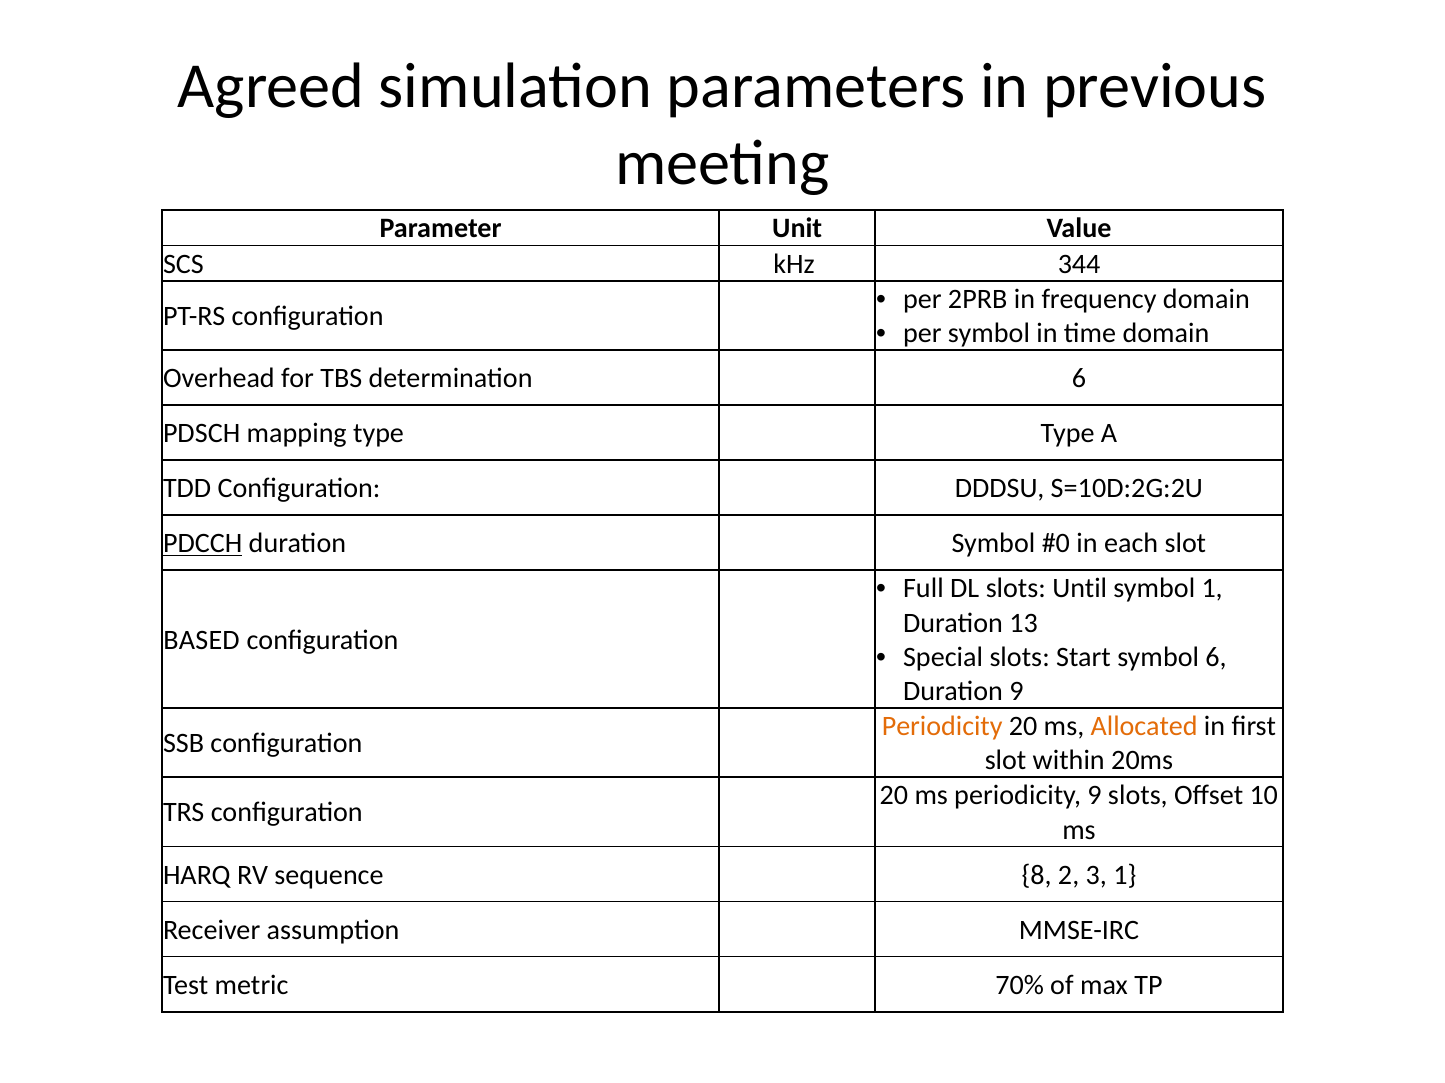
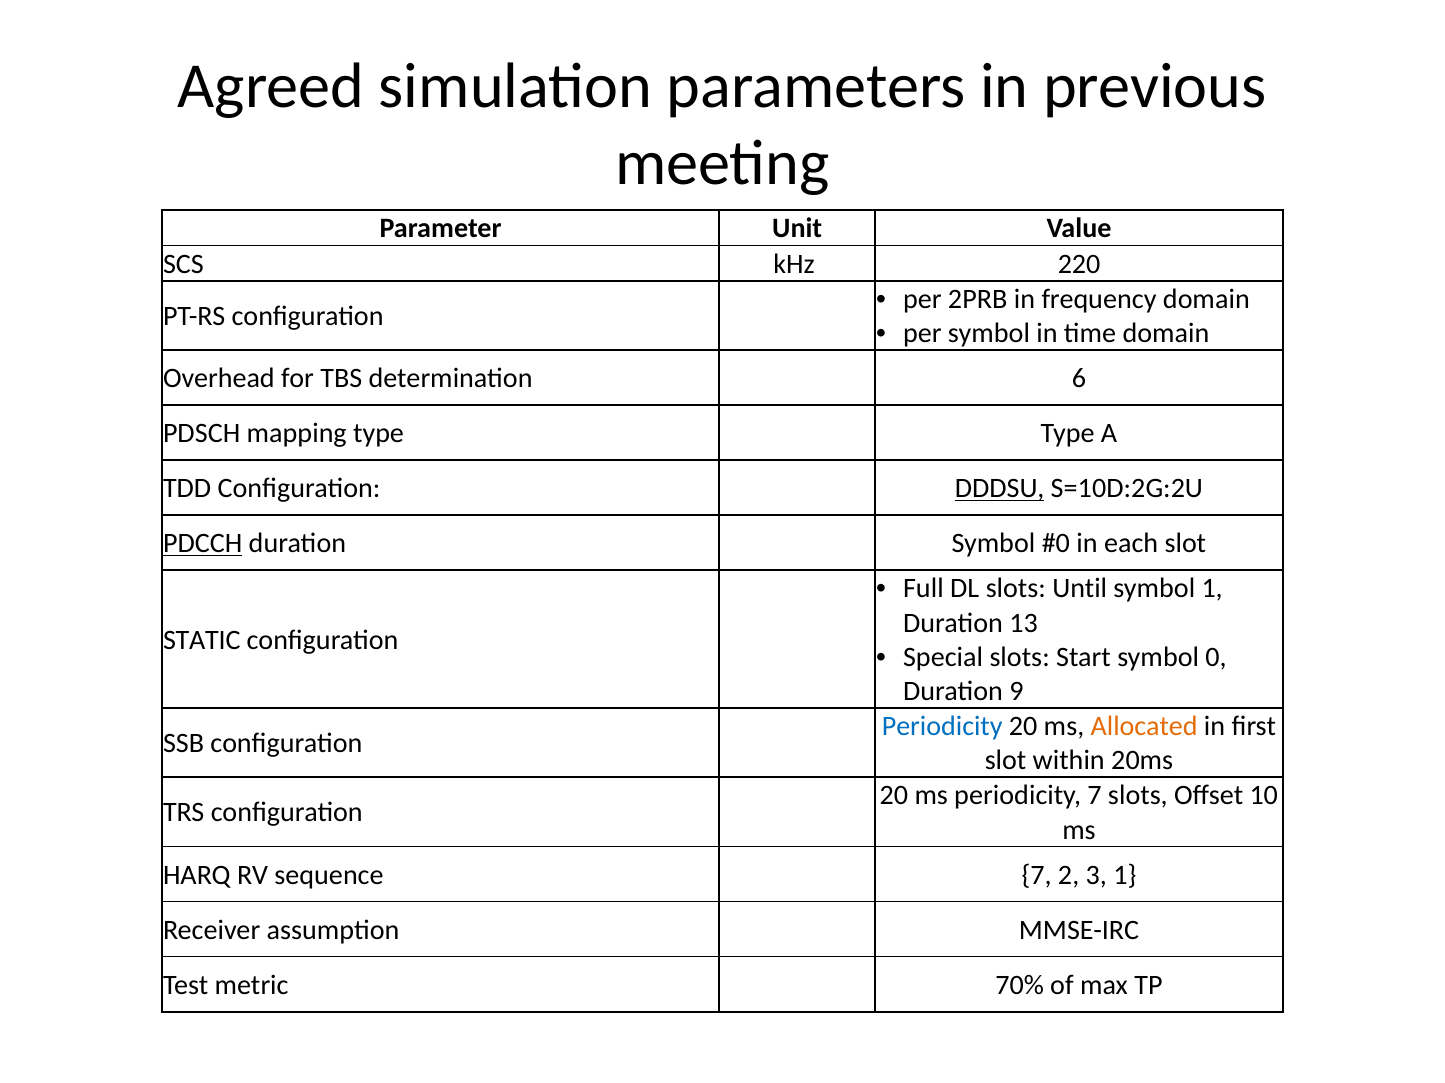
344: 344 -> 220
DDDSU underline: none -> present
BASED: BASED -> STATIC
symbol 6: 6 -> 0
Periodicity at (942, 727) colour: orange -> blue
periodicity 9: 9 -> 7
sequence 8: 8 -> 7
